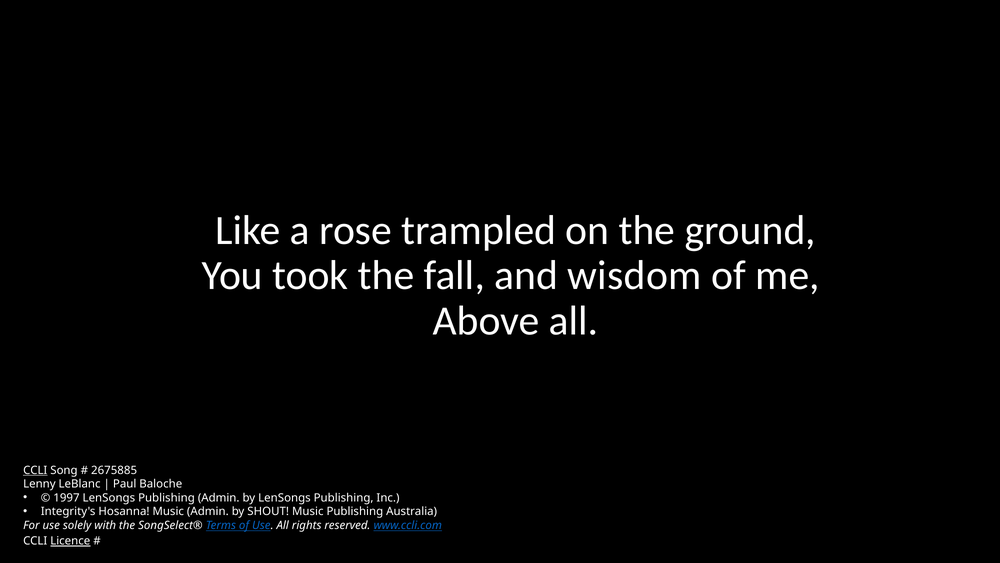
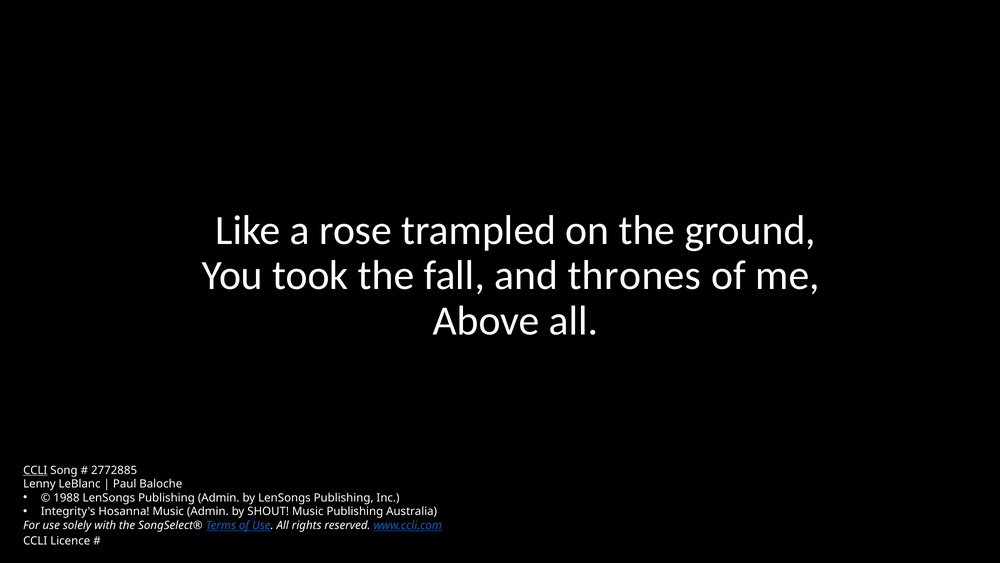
wisdom: wisdom -> thrones
2675885: 2675885 -> 2772885
1997: 1997 -> 1988
Licence underline: present -> none
